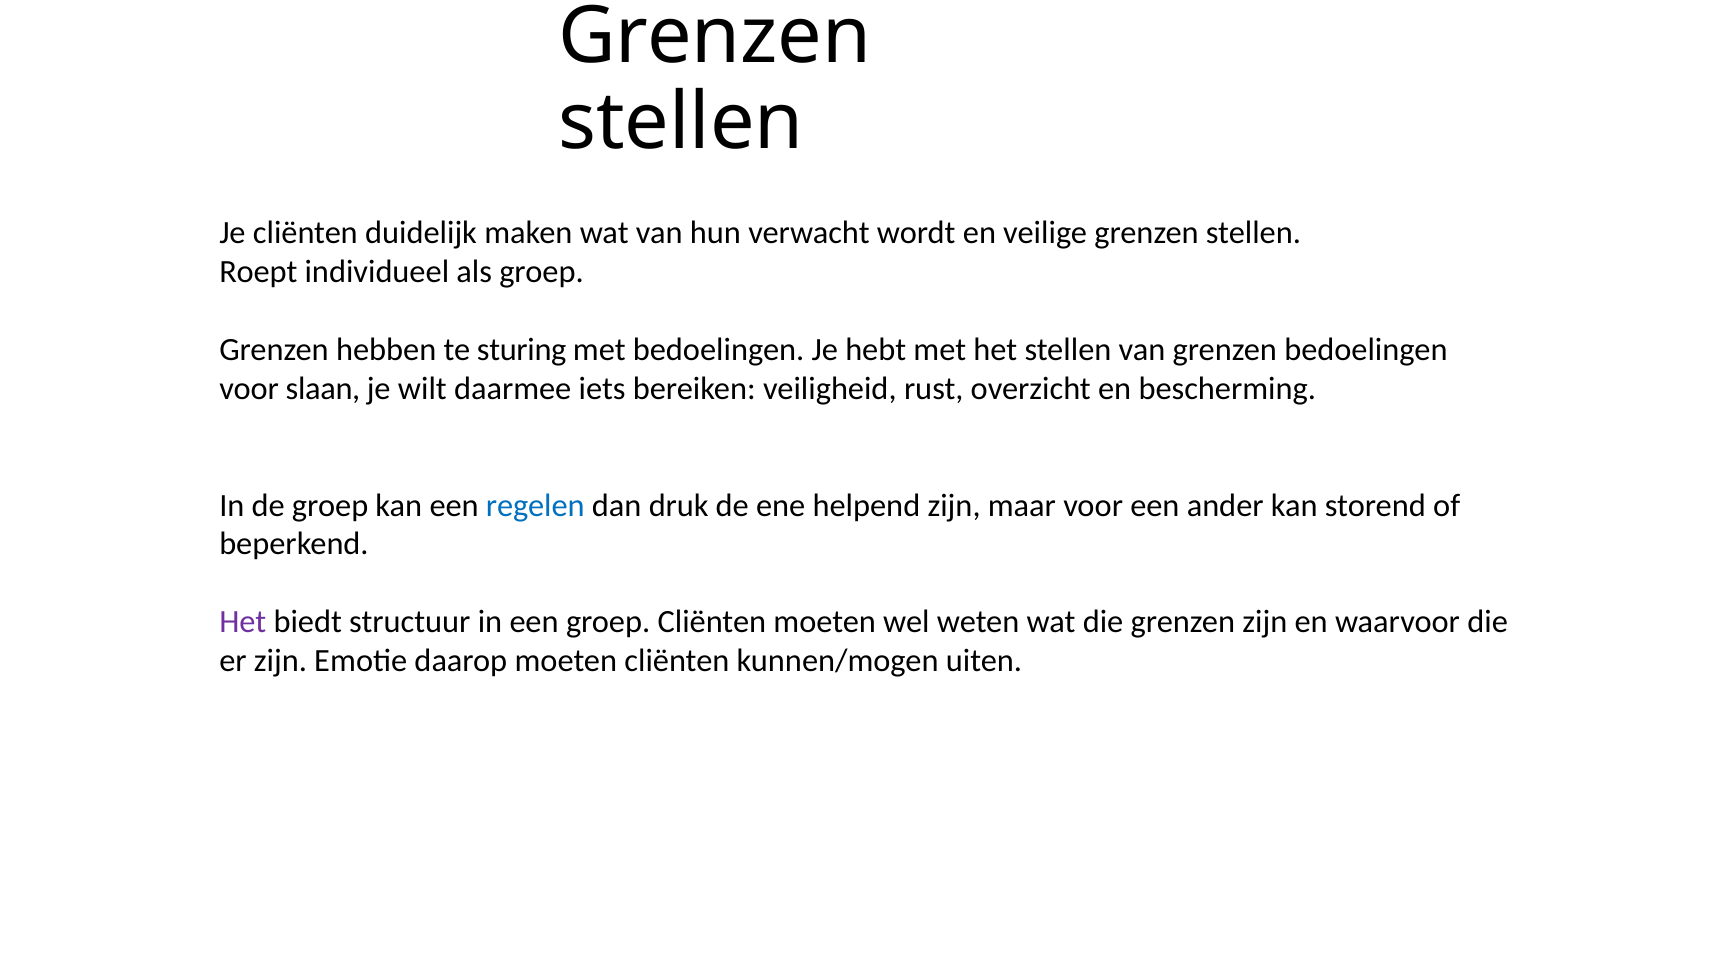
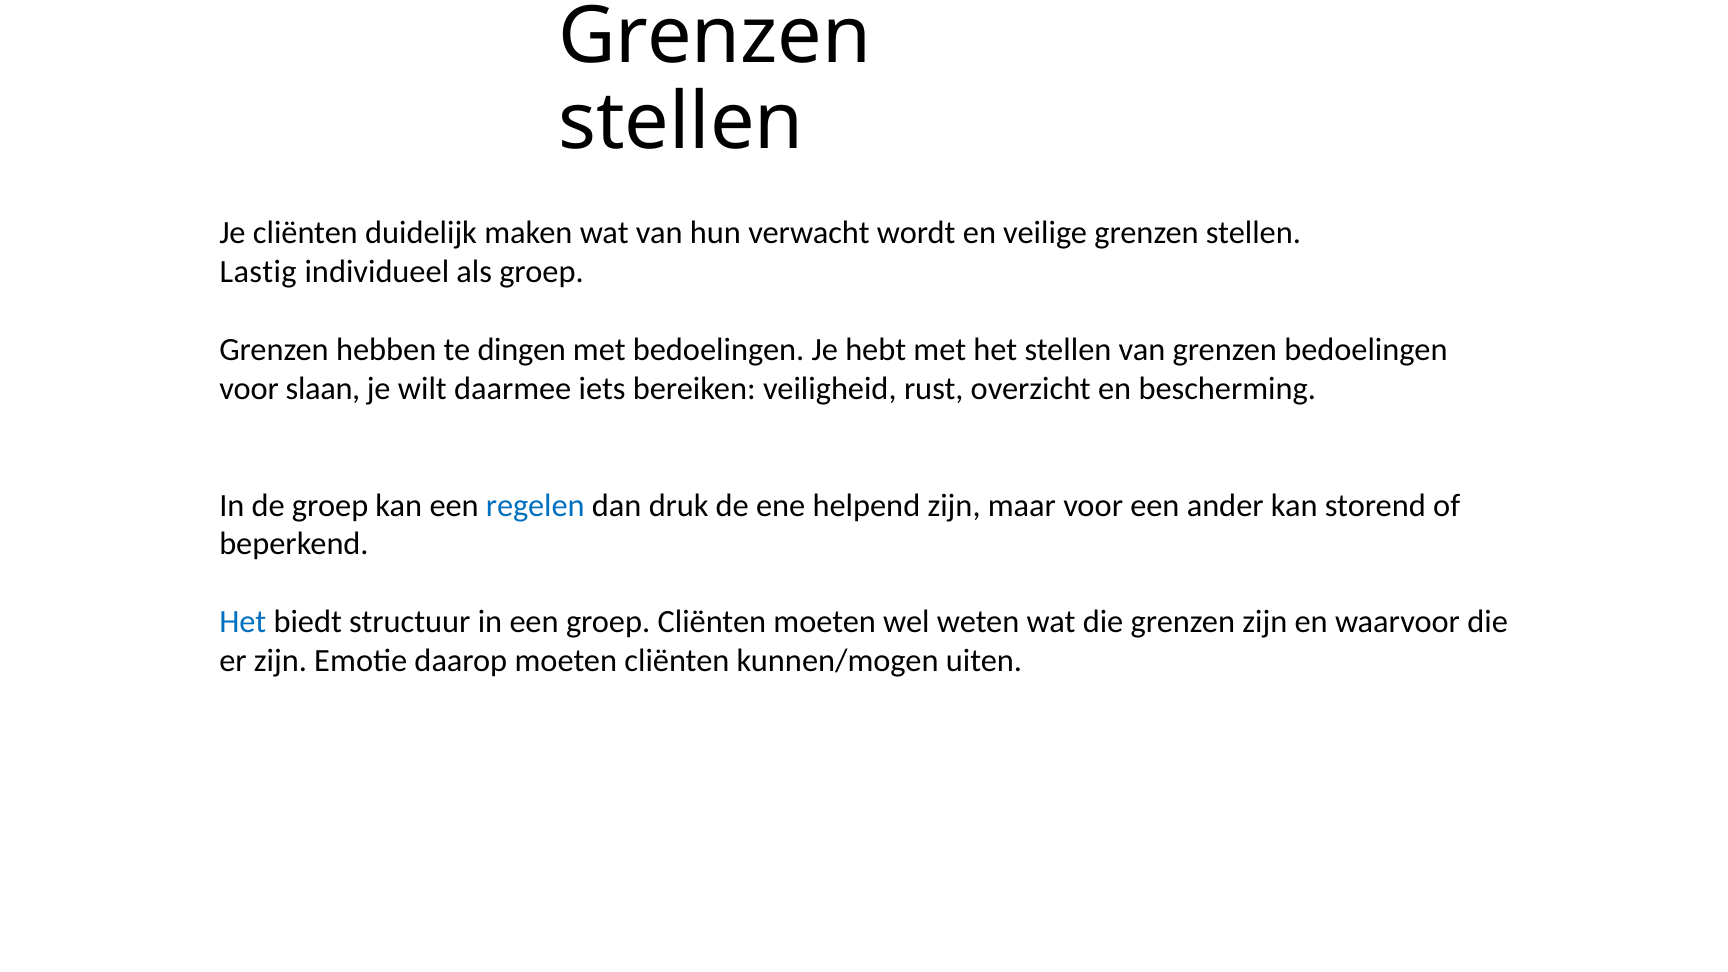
Roept: Roept -> Lastig
sturing: sturing -> dingen
Het at (243, 622) colour: purple -> blue
